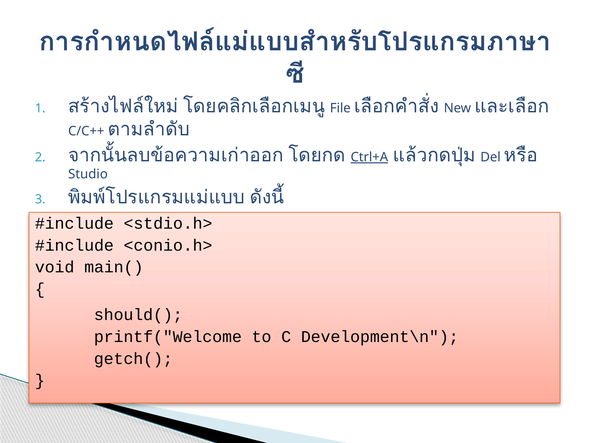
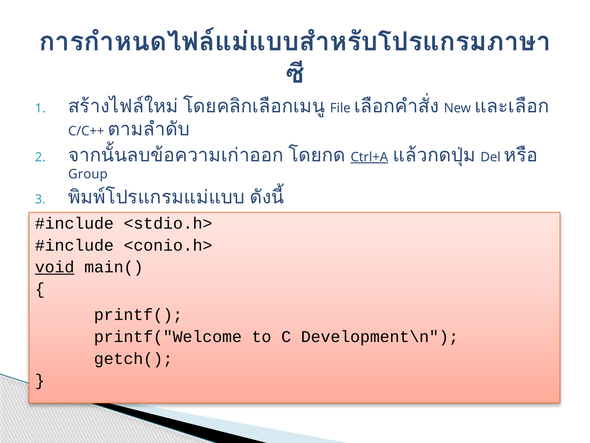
Studio: Studio -> Group
void underline: none -> present
should(: should( -> printf(
